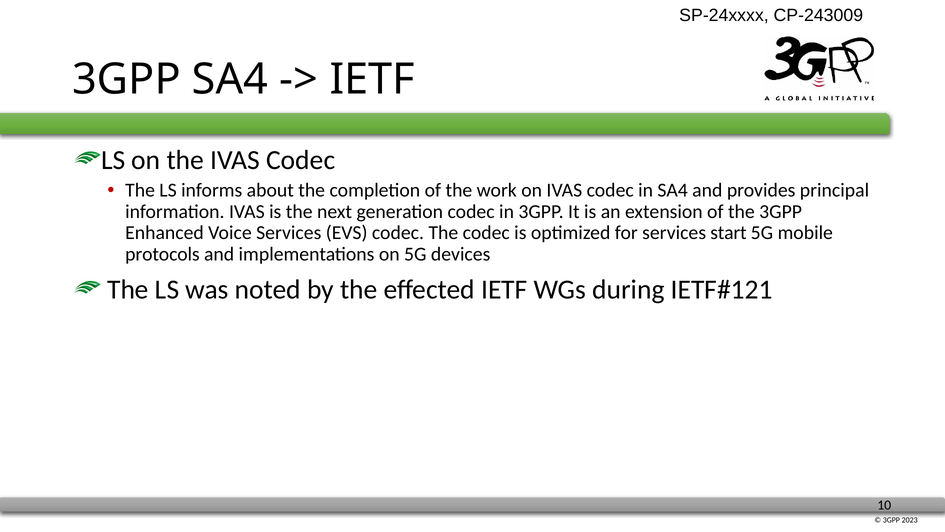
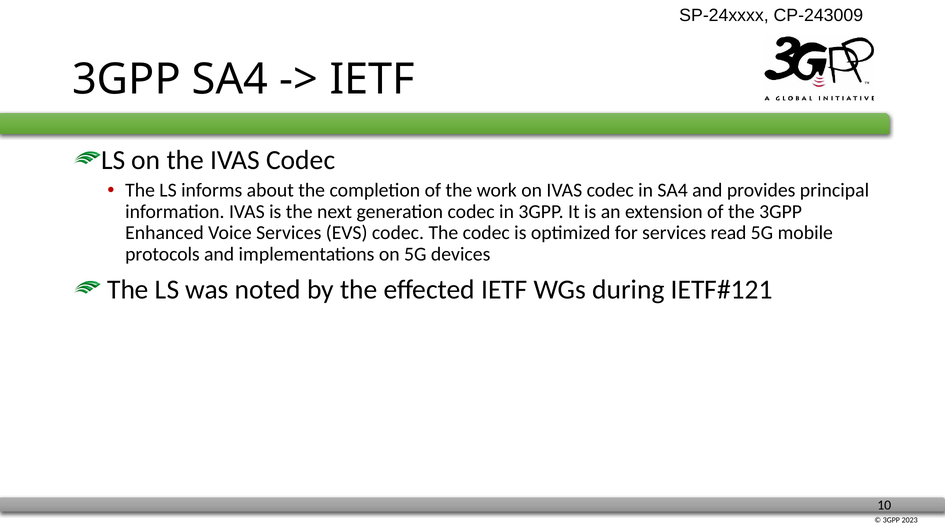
start: start -> read
